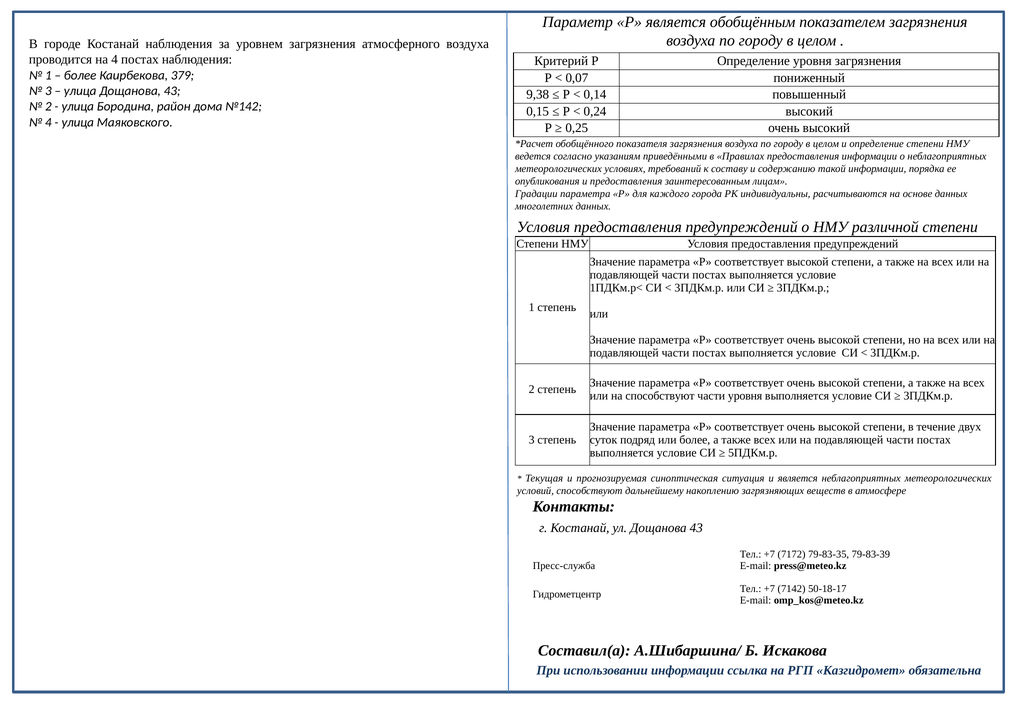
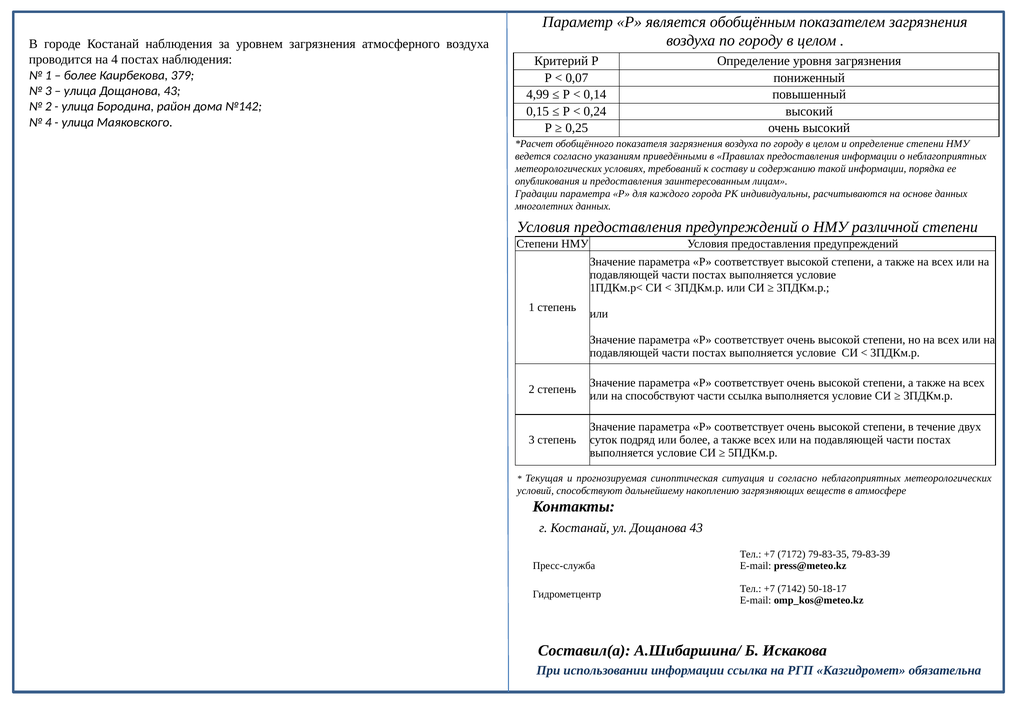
9,38: 9,38 -> 4,99
части уровня: уровня -> ссылка
и является: является -> согласно
